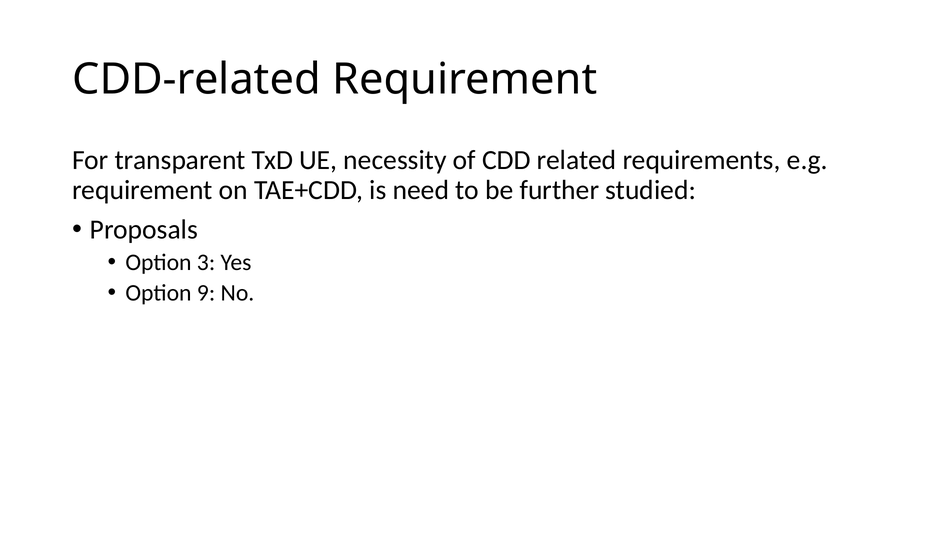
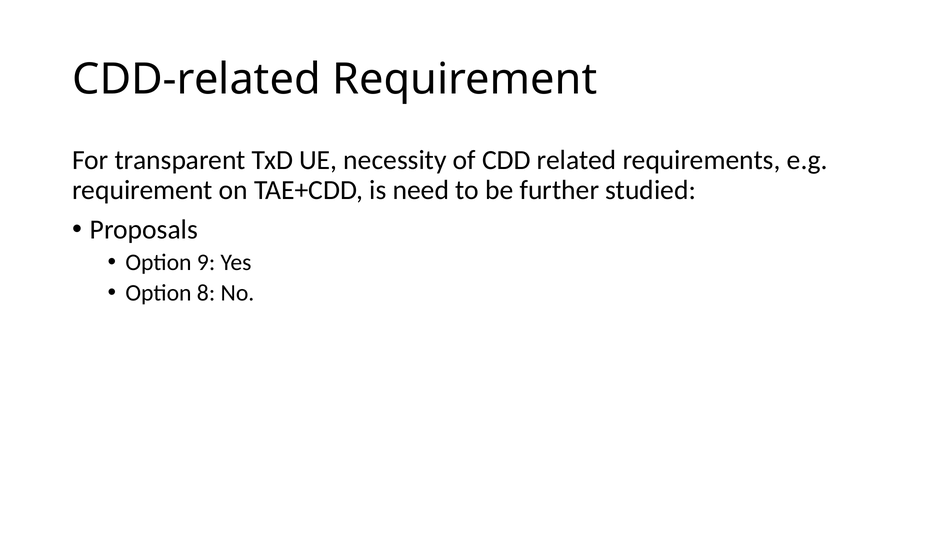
3: 3 -> 9
9: 9 -> 8
